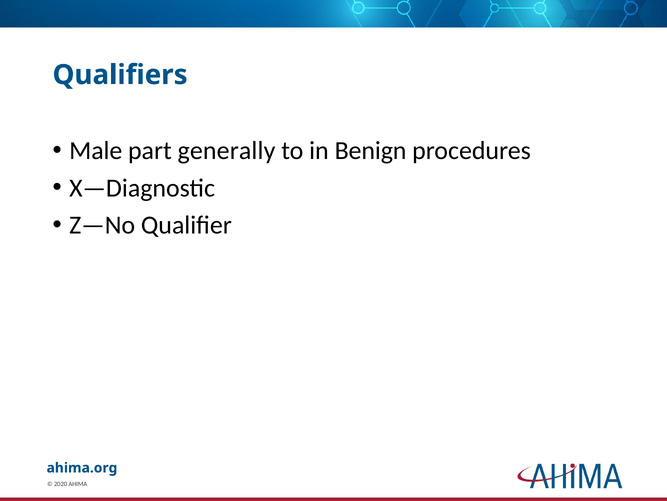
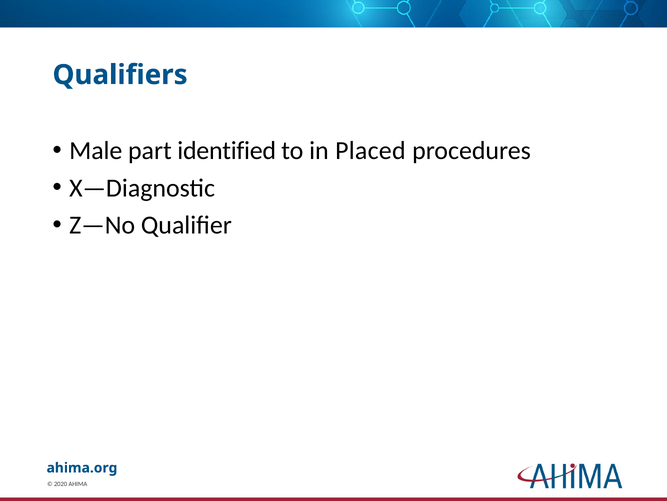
generally: generally -> identified
Benign: Benign -> Placed
